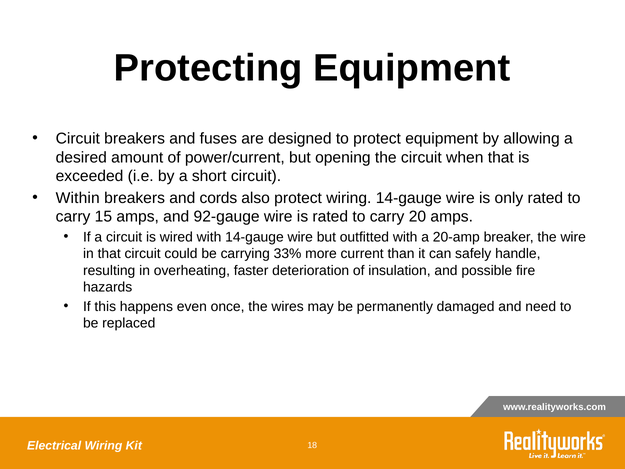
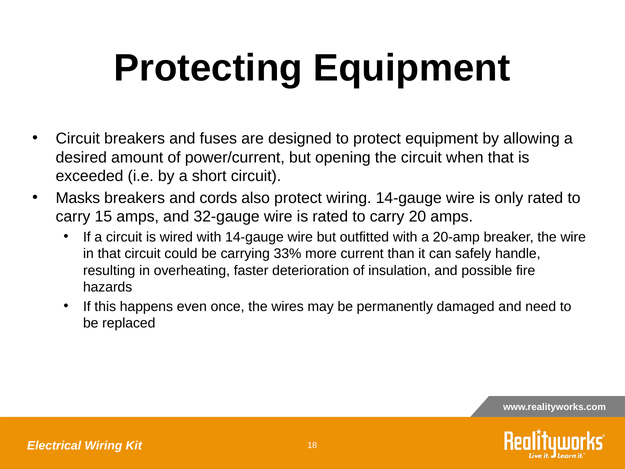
Within: Within -> Masks
92-gauge: 92-gauge -> 32-gauge
